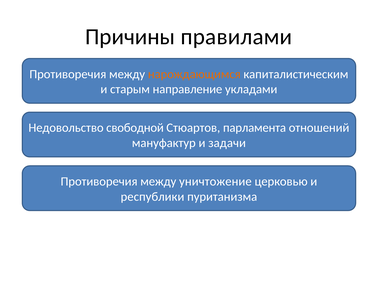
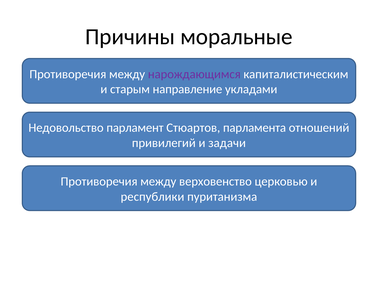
правилами: правилами -> моральные
нарождающимся colour: orange -> purple
свободной: свободной -> парламент
мануфактур: мануфактур -> привилегий
уничтожение: уничтожение -> верховенство
